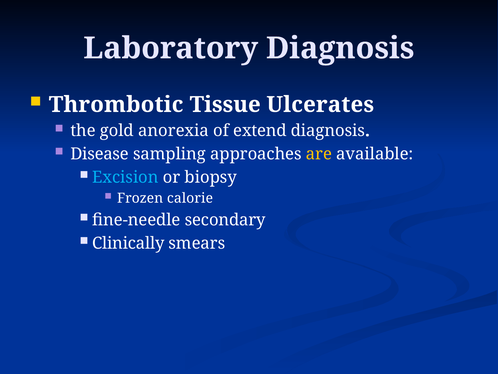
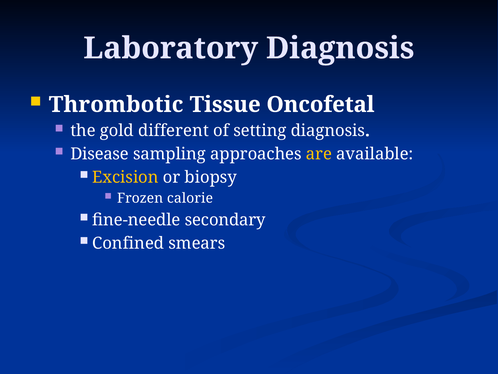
Ulcerates: Ulcerates -> Oncofetal
anorexia: anorexia -> different
extend: extend -> setting
Excision colour: light blue -> yellow
Clinically: Clinically -> Confined
